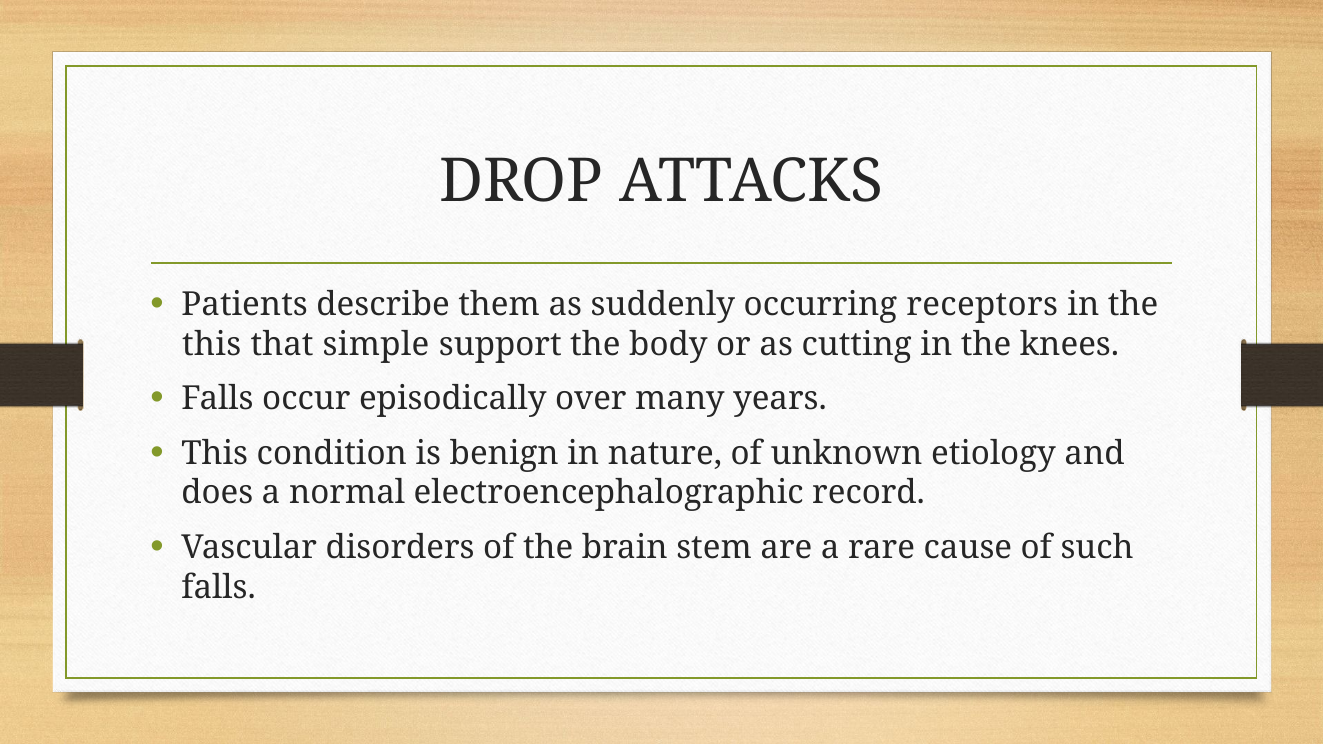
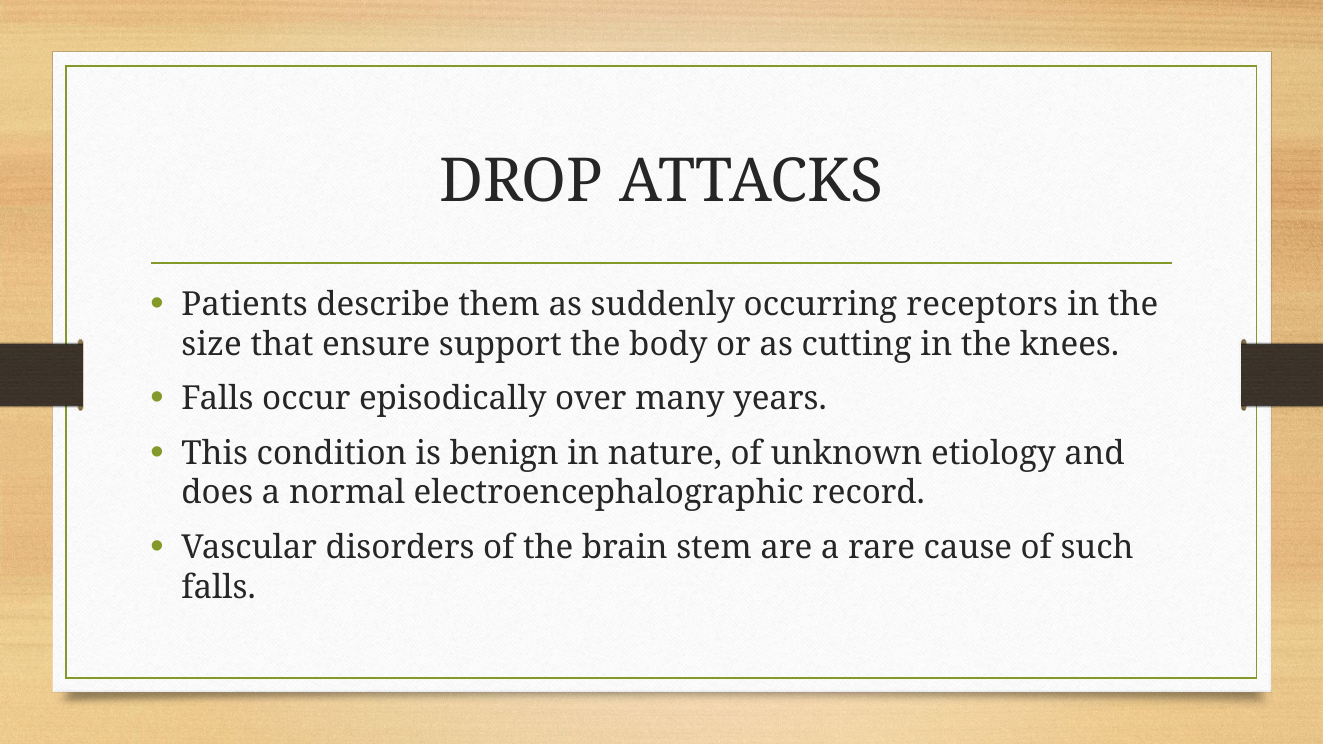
this at (212, 344): this -> size
simple: simple -> ensure
